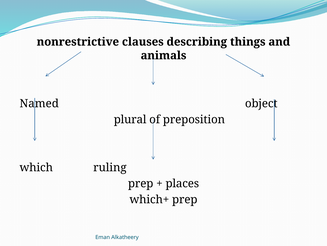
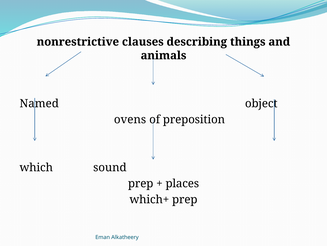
plural: plural -> ovens
ruling: ruling -> sound
